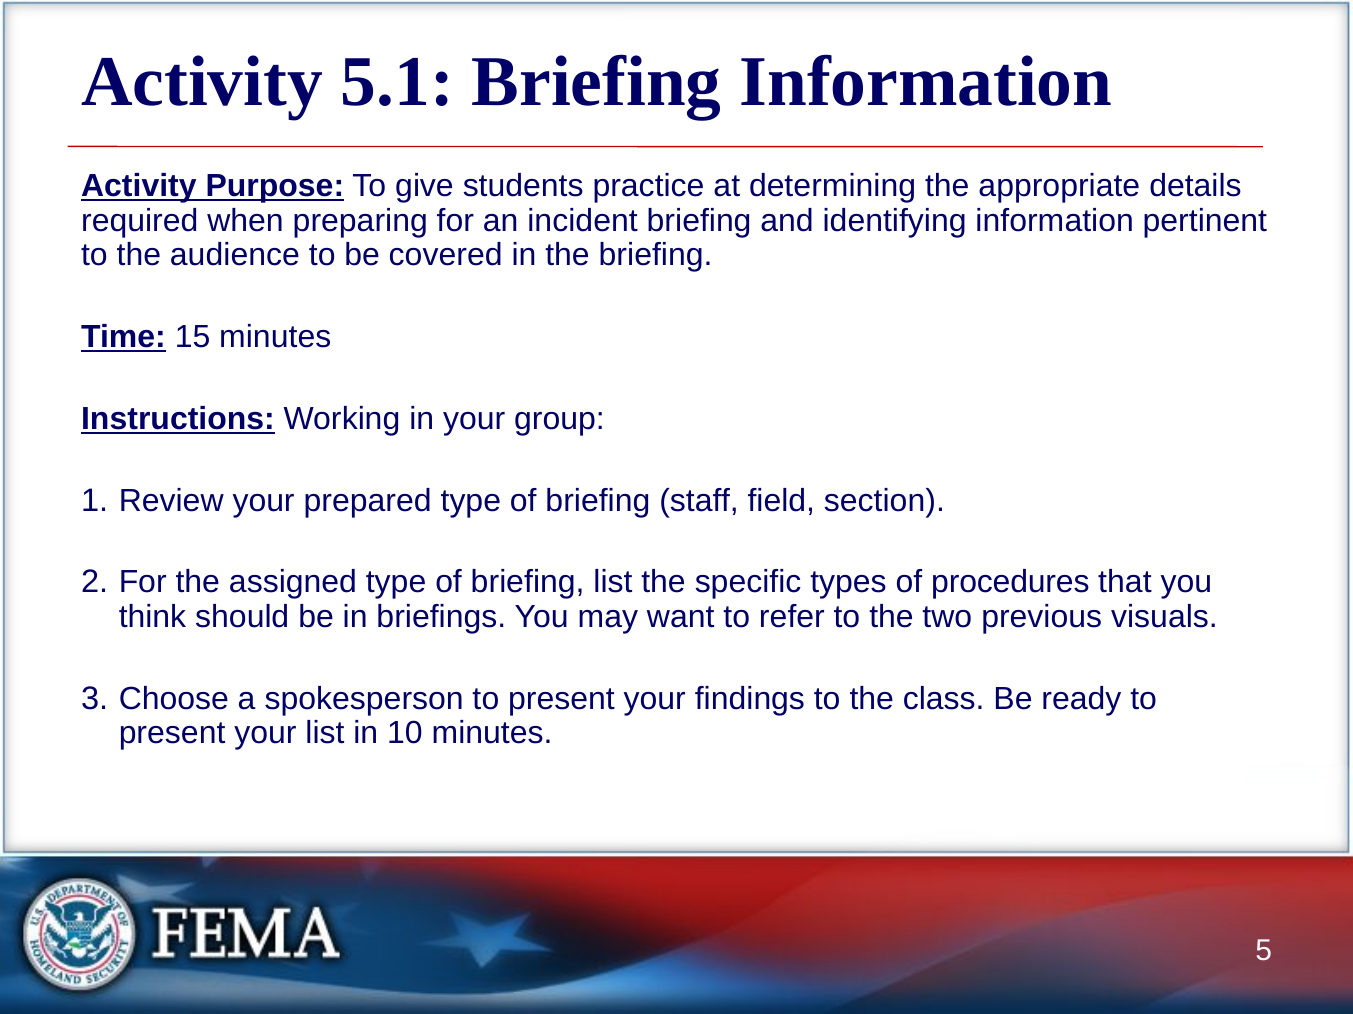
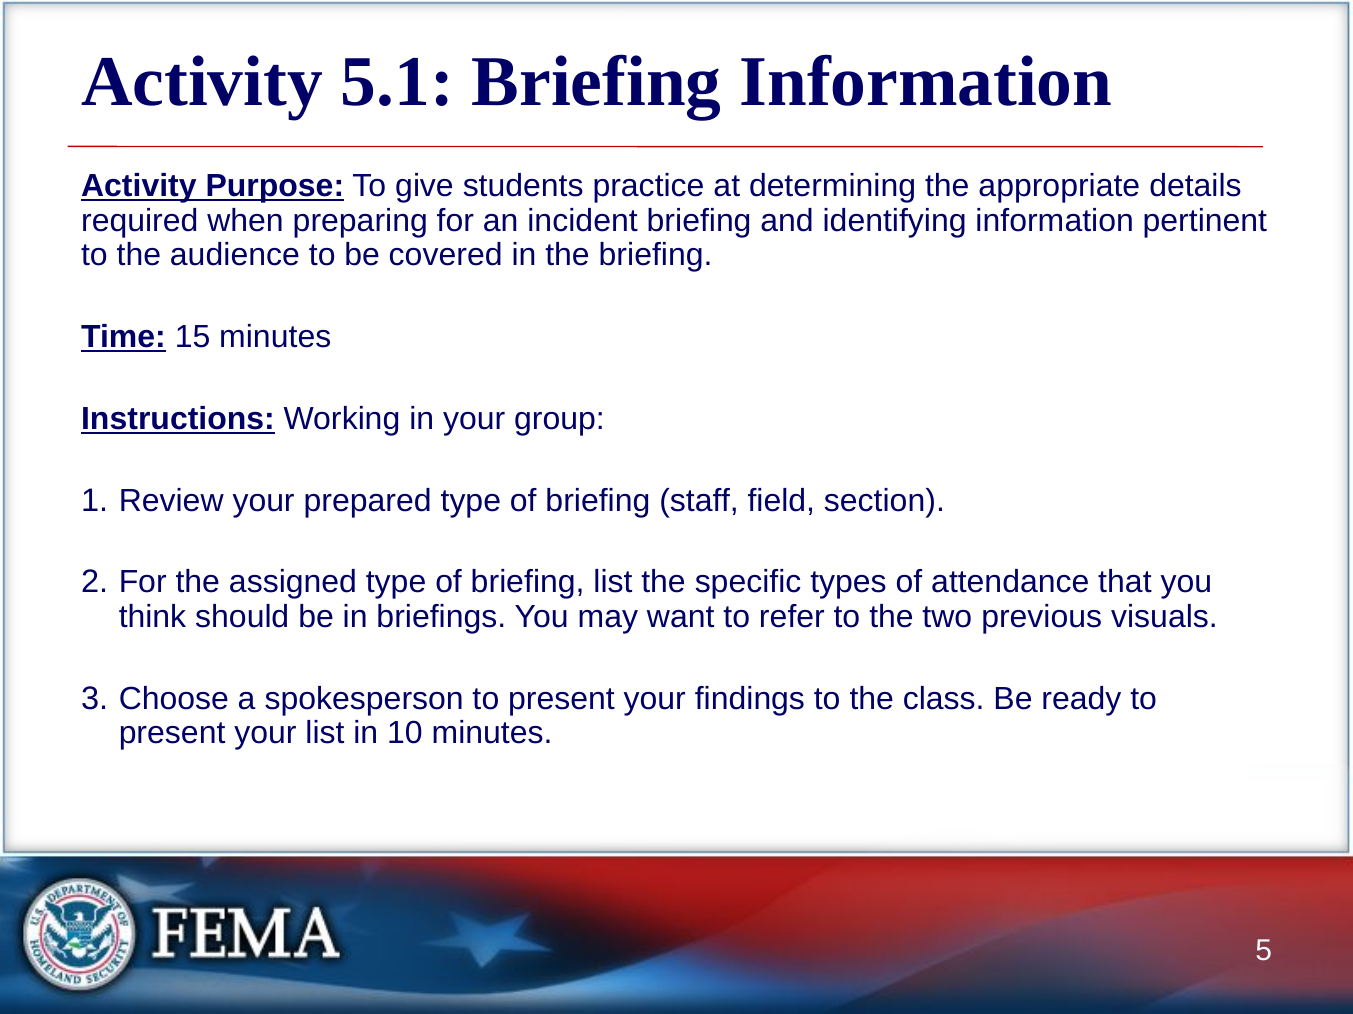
procedures: procedures -> attendance
